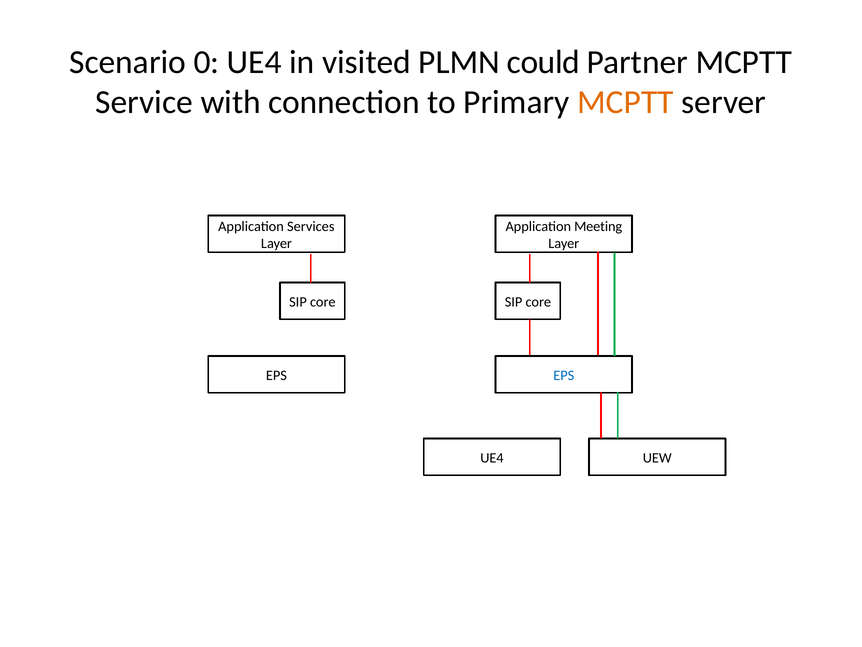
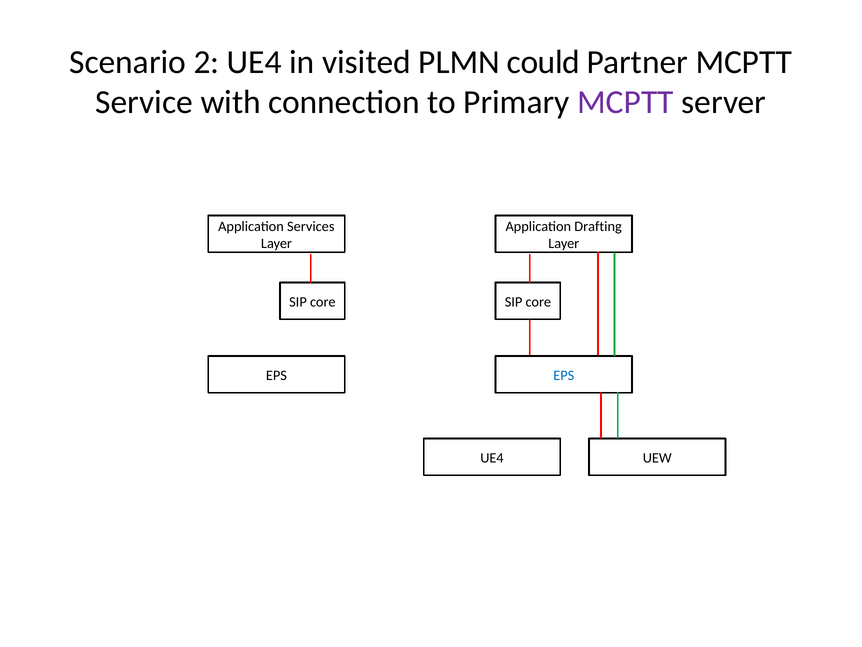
0: 0 -> 2
MCPTT at (625, 102) colour: orange -> purple
Meeting: Meeting -> Drafting
